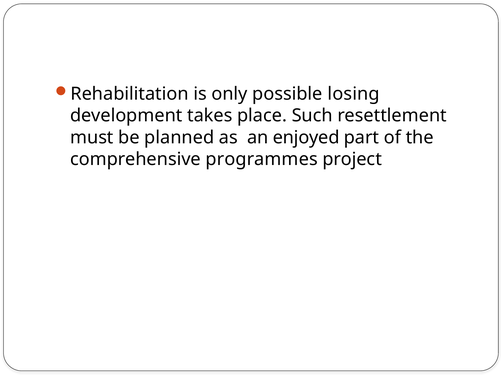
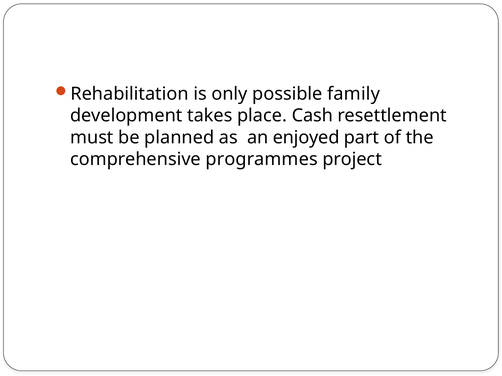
losing: losing -> family
Such: Such -> Cash
